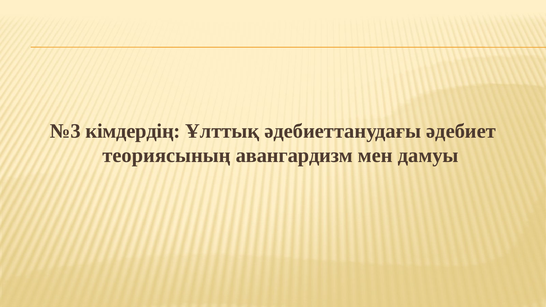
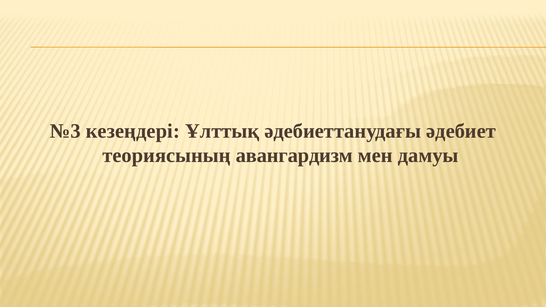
кімдердің: кімдердің -> кезеңдері
